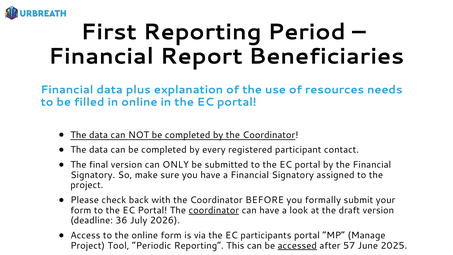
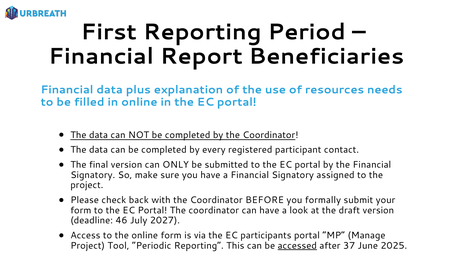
coordinator at (214, 210) underline: present -> none
36: 36 -> 46
2026: 2026 -> 2027
57: 57 -> 37
